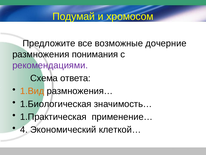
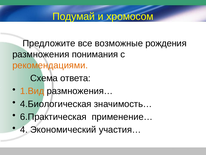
дочерние: дочерние -> рождения
рекомендациями colour: purple -> orange
1.Биологическая: 1.Биологическая -> 4.Биологическая
1.Практическая: 1.Практическая -> 6.Практическая
клеткой…: клеткой… -> участия…
